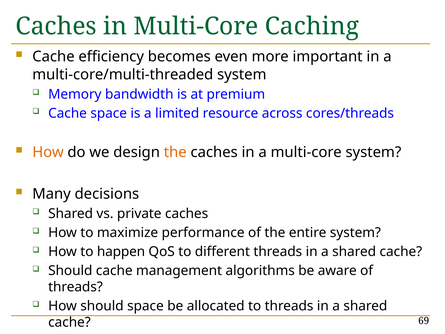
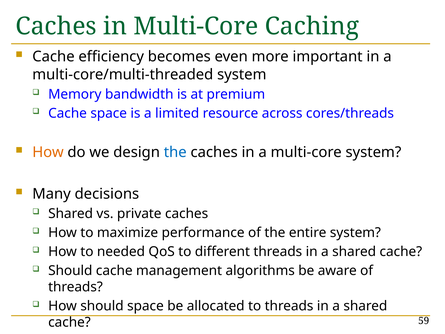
the at (175, 152) colour: orange -> blue
happen: happen -> needed
69: 69 -> 59
